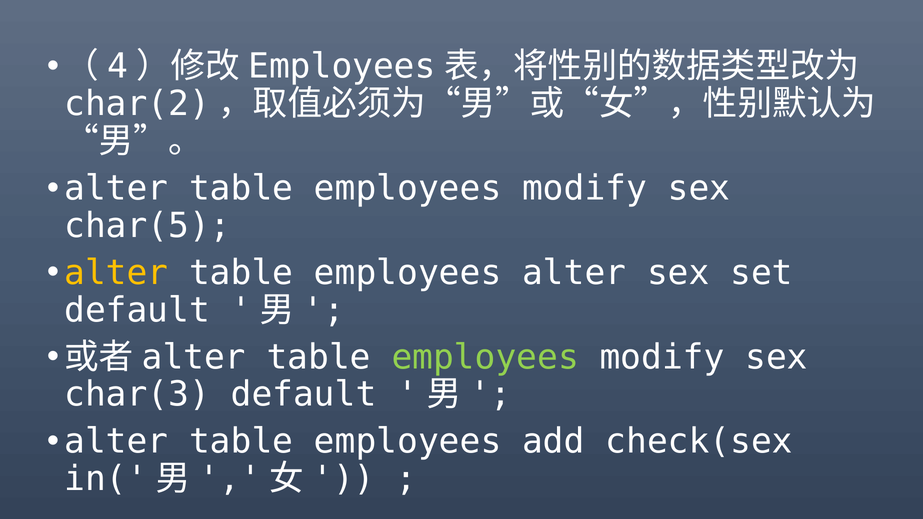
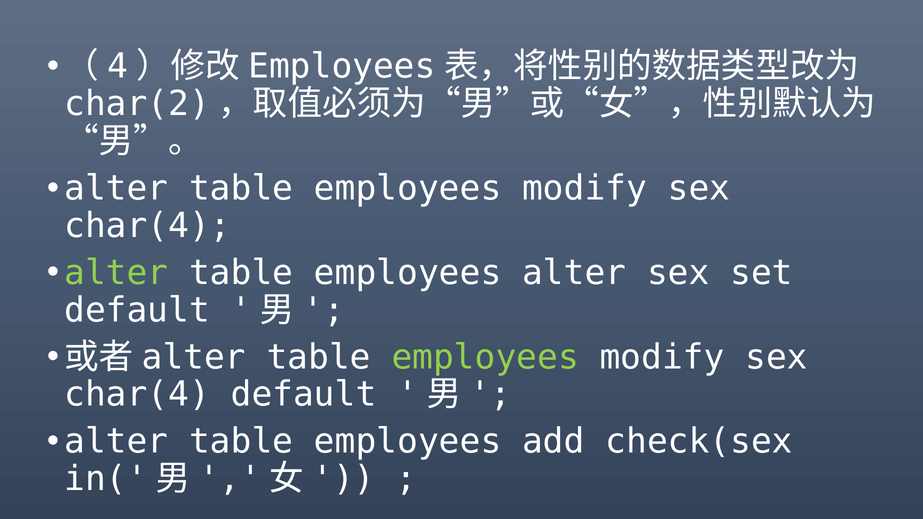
char(5 at (148, 226): char(5 -> char(4
alter at (116, 273) colour: yellow -> light green
char(3 at (137, 395): char(3 -> char(4
